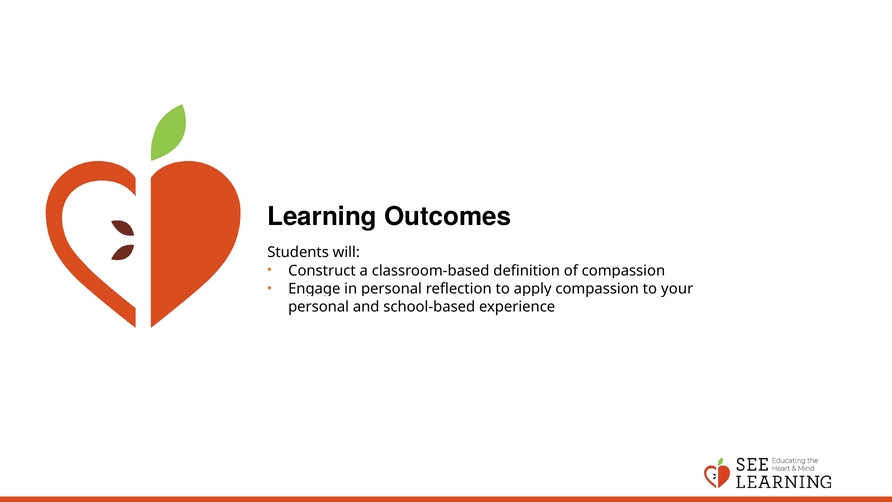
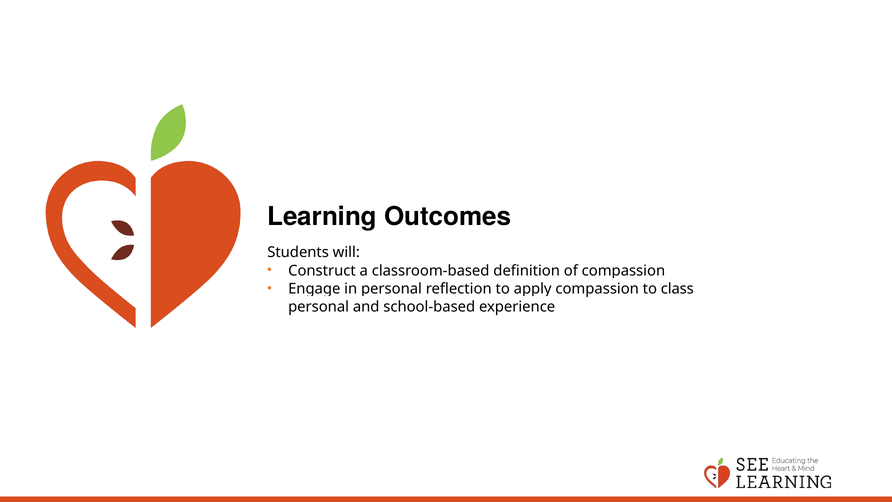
your: your -> class
